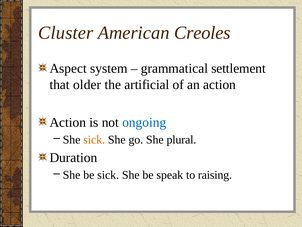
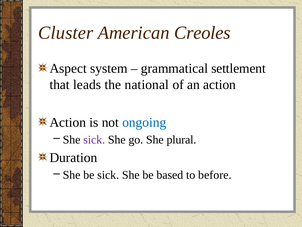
older: older -> leads
artificial: artificial -> national
sick at (94, 139) colour: orange -> purple
speak: speak -> based
raising: raising -> before
